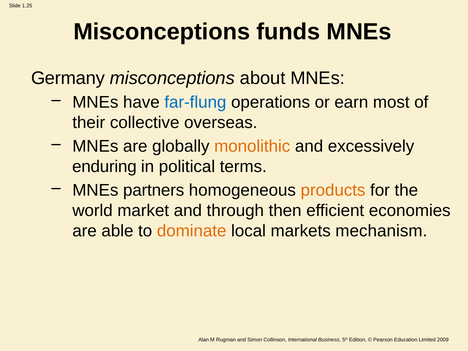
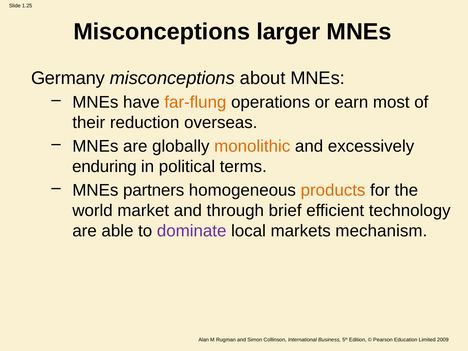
funds: funds -> larger
far-flung colour: blue -> orange
collective: collective -> reduction
then: then -> brief
economies: economies -> technology
dominate colour: orange -> purple
